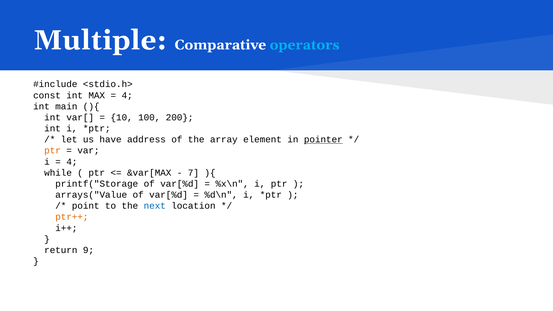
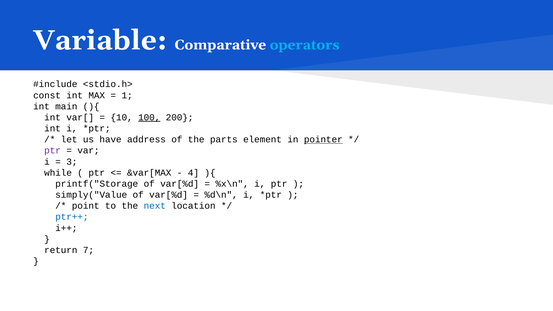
Multiple: Multiple -> Variable
4 at (127, 95): 4 -> 1
100 underline: none -> present
array: array -> parts
ptr at (53, 151) colour: orange -> purple
4 at (72, 162): 4 -> 3
7: 7 -> 4
arrays("Value: arrays("Value -> simply("Value
ptr++ colour: orange -> blue
9: 9 -> 7
